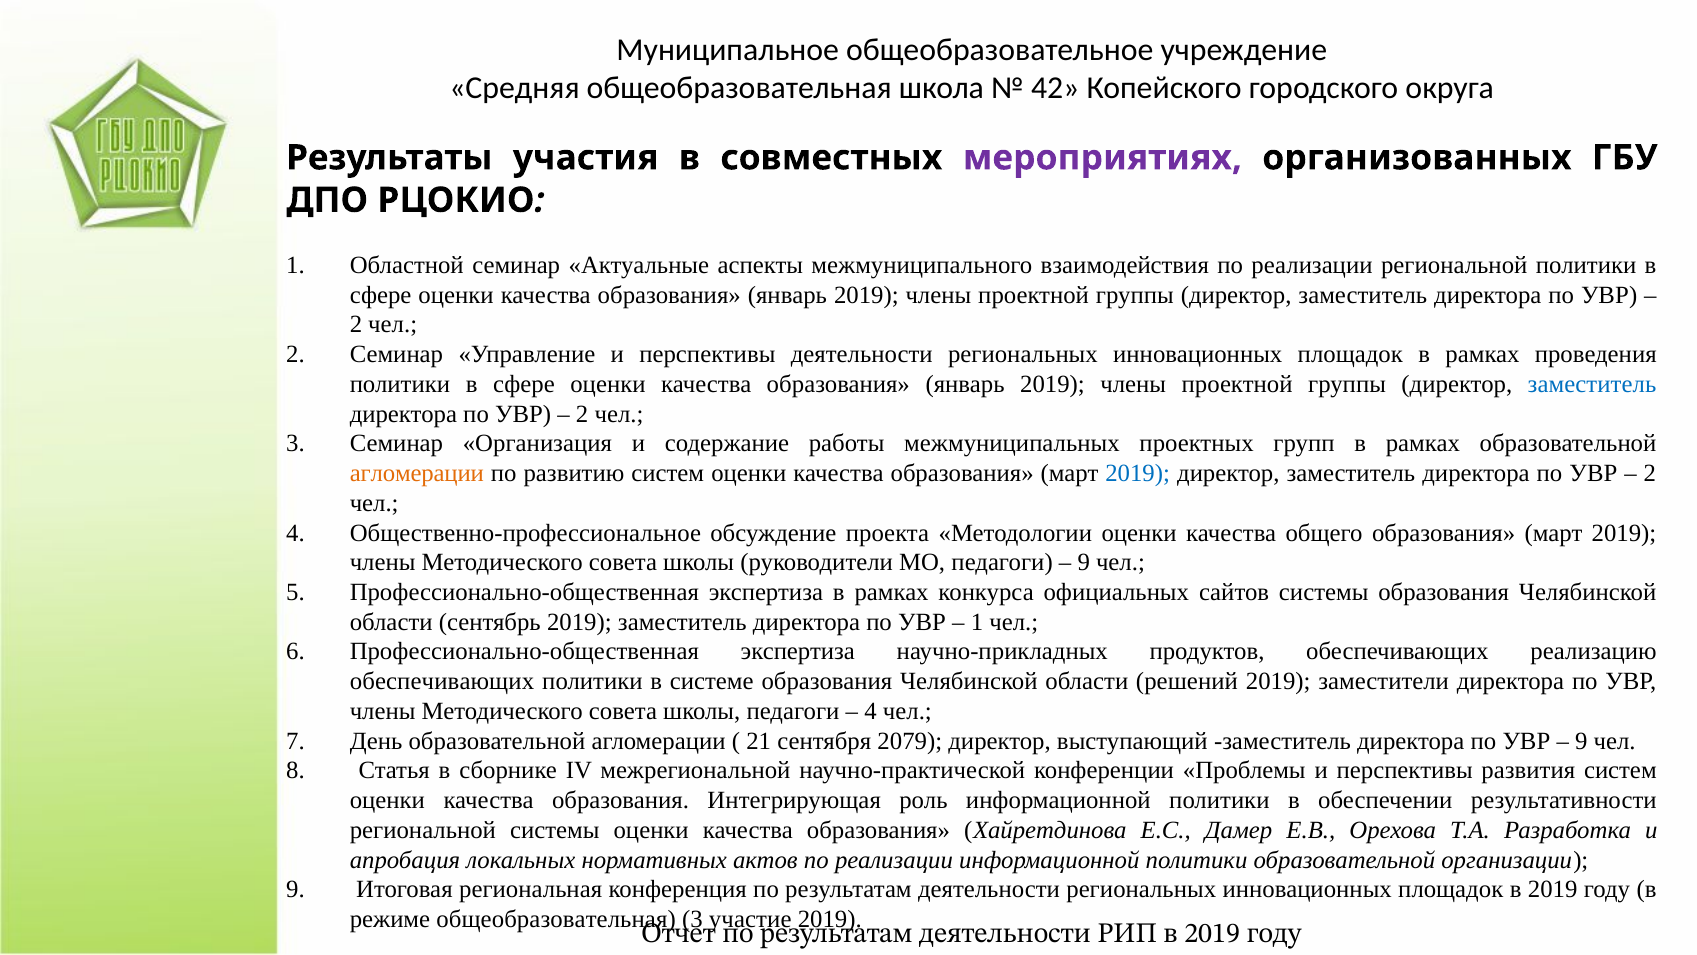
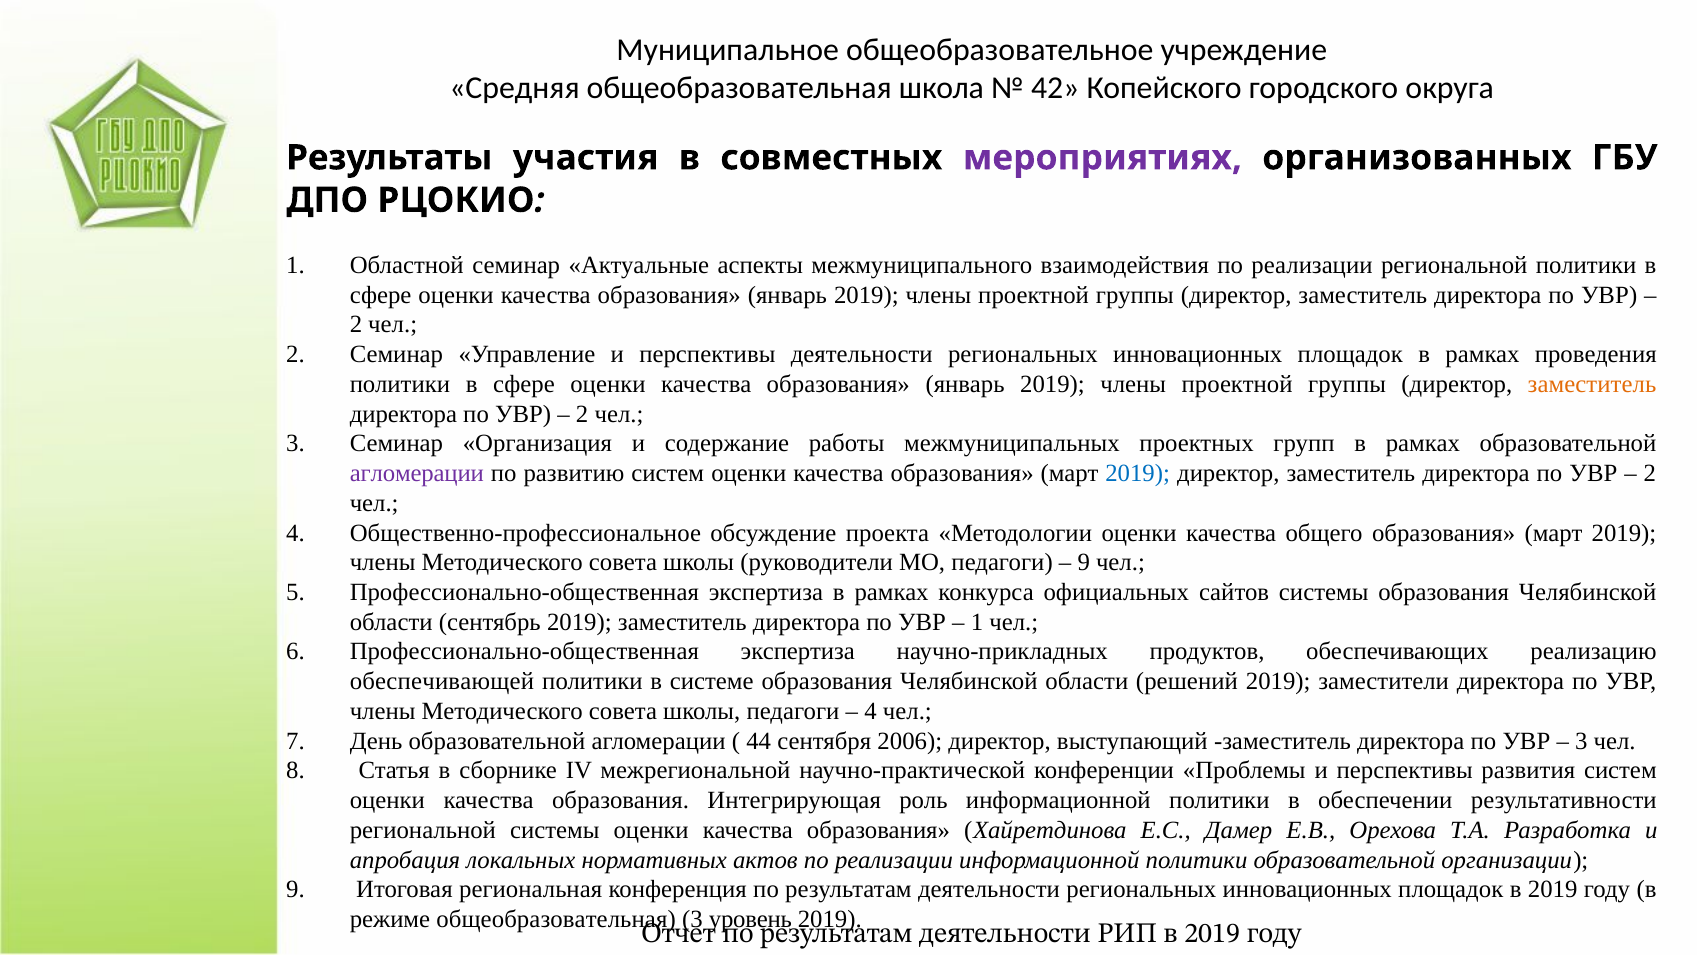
заместитель at (1592, 384) colour: blue -> orange
агломерации at (417, 473) colour: orange -> purple
обеспечивающих at (442, 681): обеспечивающих -> обеспечивающей
21: 21 -> 44
2079: 2079 -> 2006
9 at (1581, 741): 9 -> 3
участие: участие -> уровень
